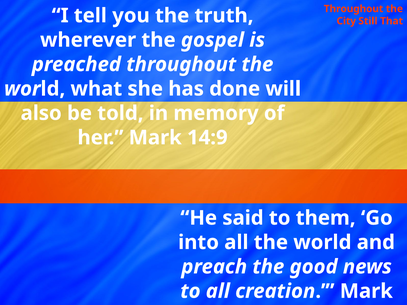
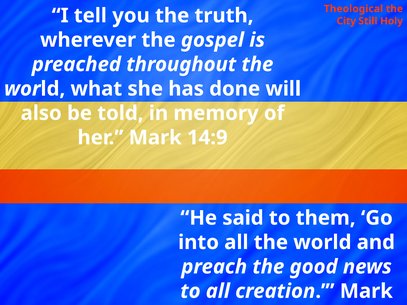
Throughout at (354, 9): Throughout -> Theological
That: That -> Holy
